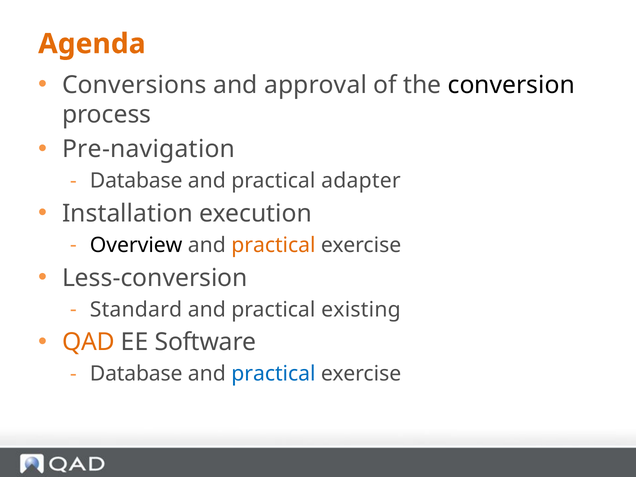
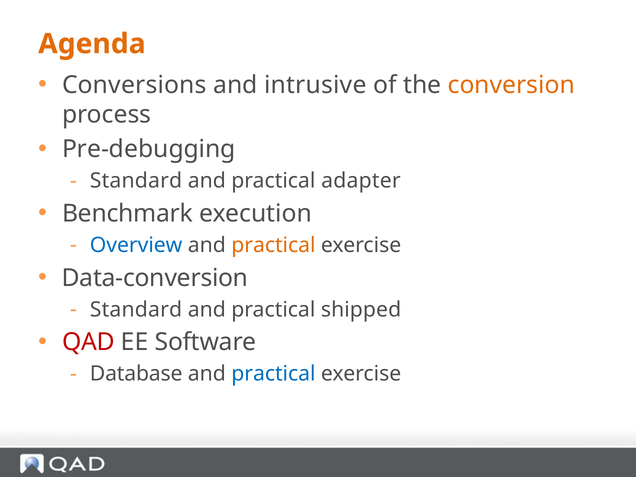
approval: approval -> intrusive
conversion colour: black -> orange
Pre-navigation: Pre-navigation -> Pre-debugging
Database at (136, 181): Database -> Standard
Installation: Installation -> Benchmark
Overview colour: black -> blue
Less-conversion: Less-conversion -> Data-conversion
existing: existing -> shipped
QAD colour: orange -> red
